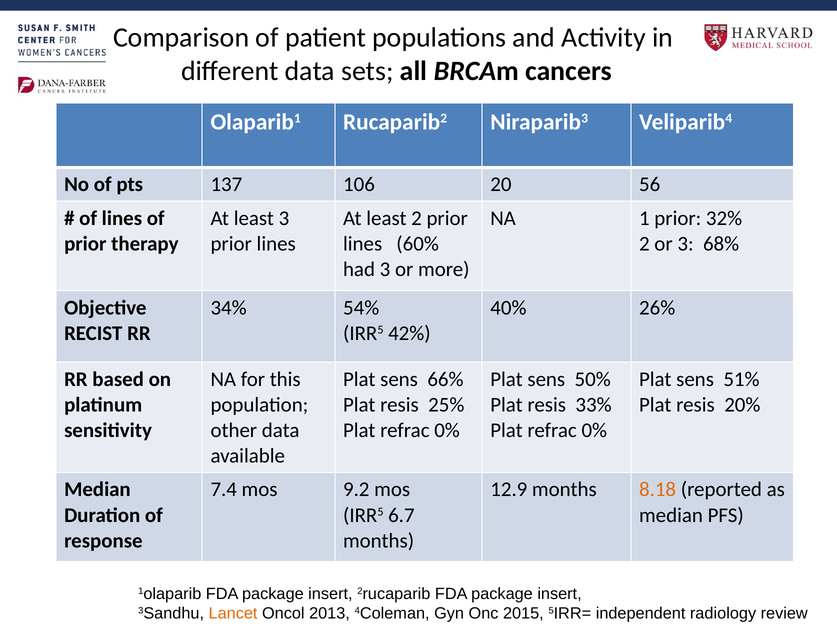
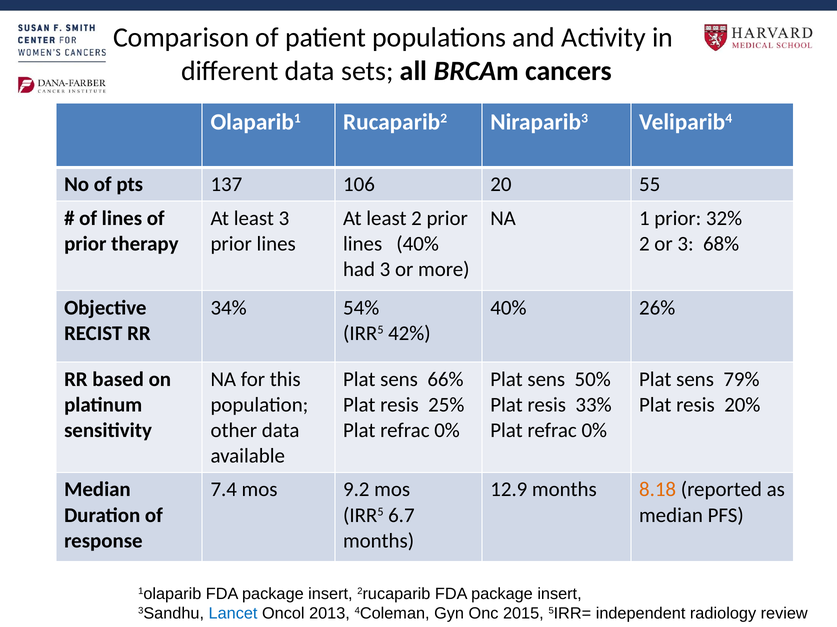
56: 56 -> 55
lines 60%: 60% -> 40%
51%: 51% -> 79%
Lancet colour: orange -> blue
